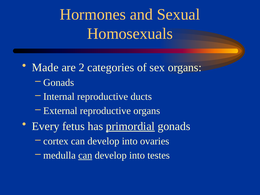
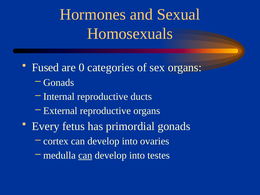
Made: Made -> Fused
2: 2 -> 0
primordial underline: present -> none
